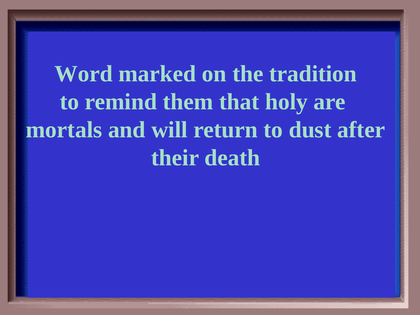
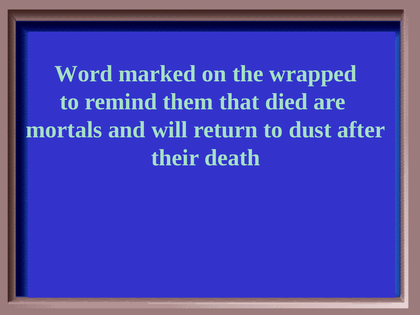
tradition: tradition -> wrapped
holy: holy -> died
